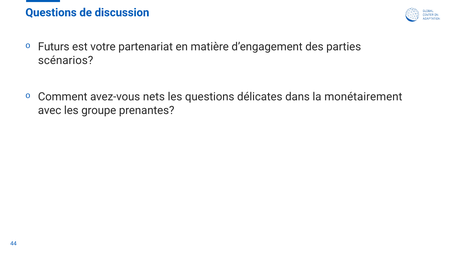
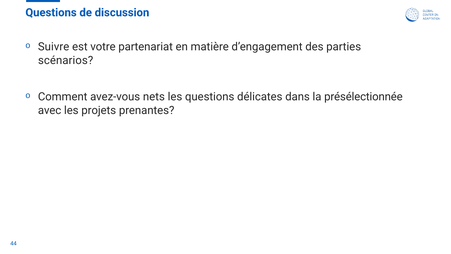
Futurs: Futurs -> Suivre
monétairement: monétairement -> présélectionnée
groupe: groupe -> projets
